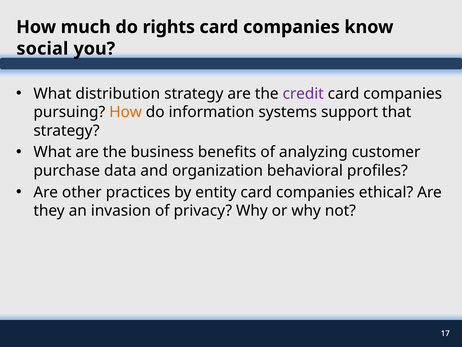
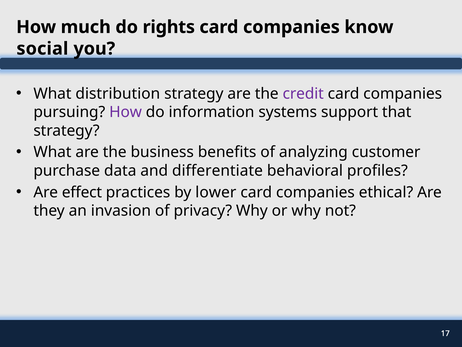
How at (126, 112) colour: orange -> purple
organization: organization -> differentiate
other: other -> effect
entity: entity -> lower
